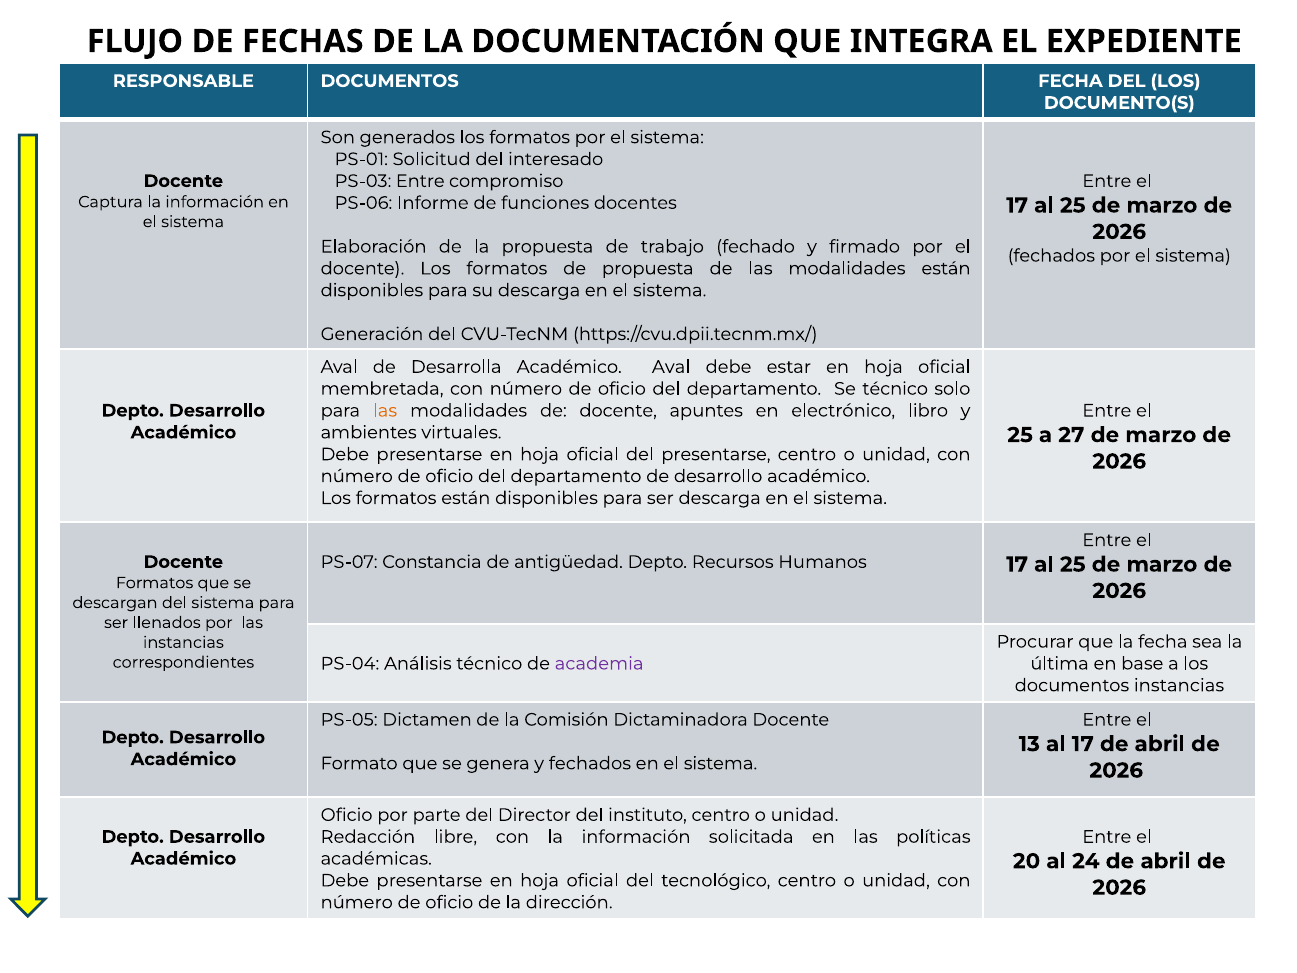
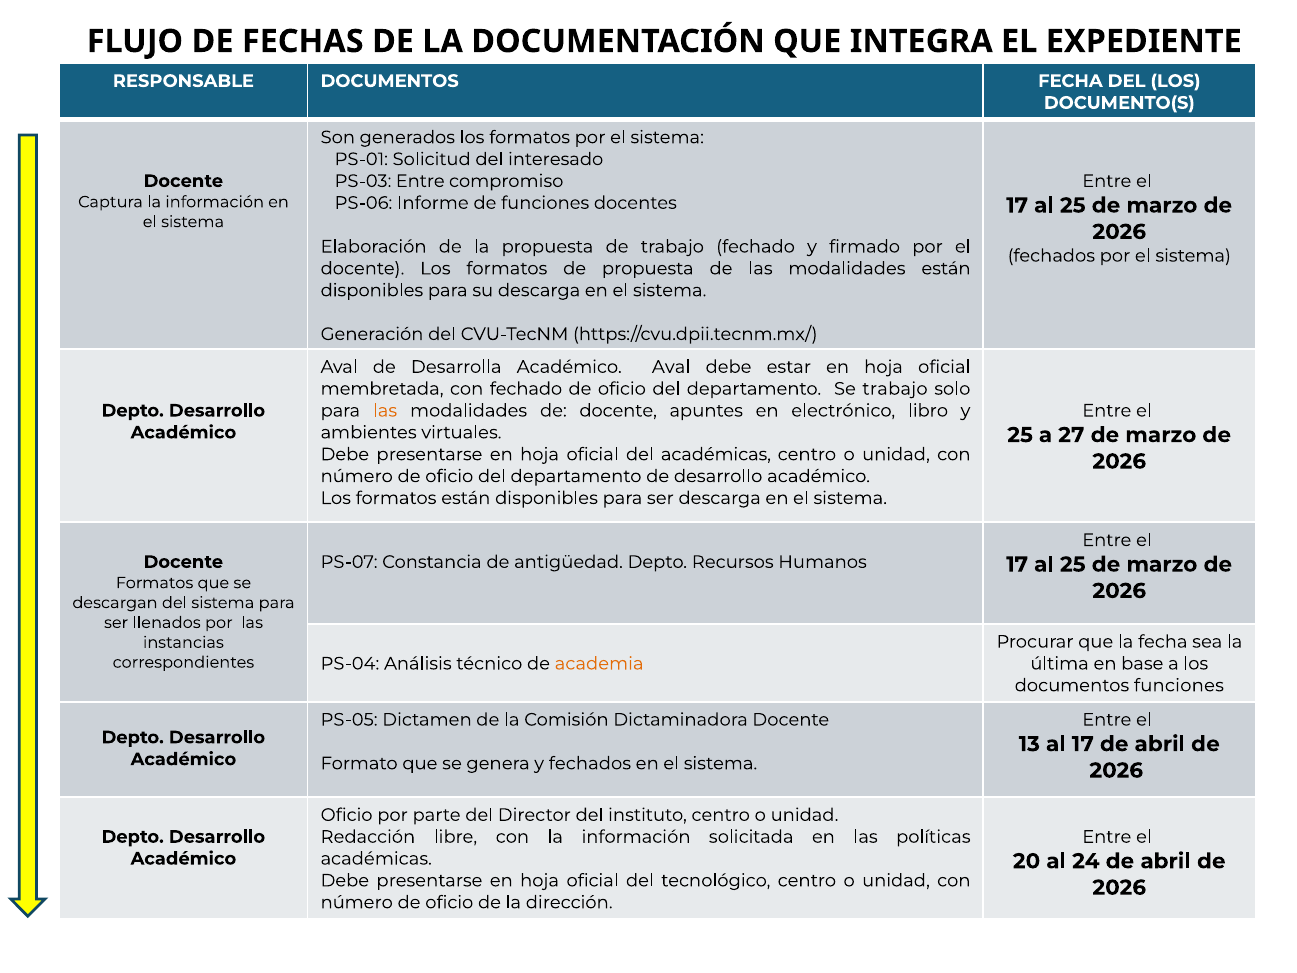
membretada con número: número -> fechado
Se técnico: técnico -> trabajo
del presentarse: presentarse -> académicas
academia colour: purple -> orange
documentos instancias: instancias -> funciones
